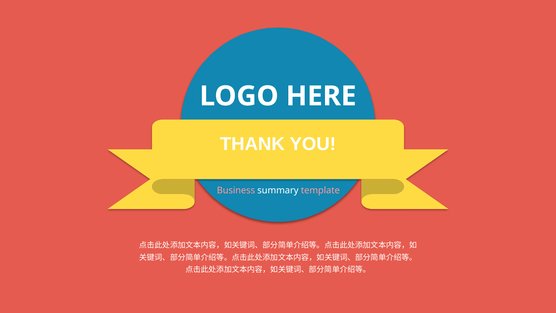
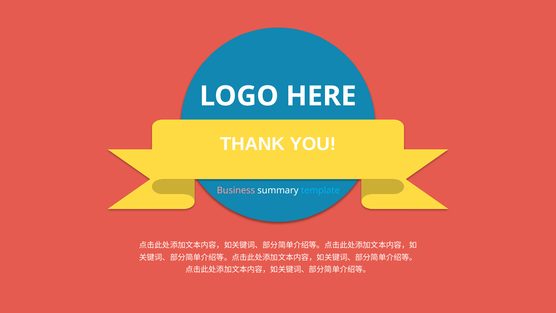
template colour: pink -> light blue
